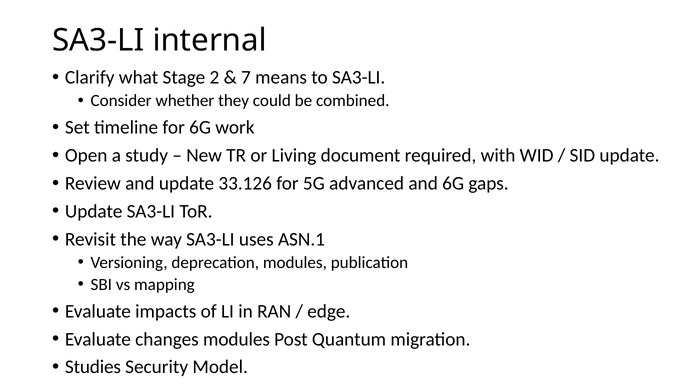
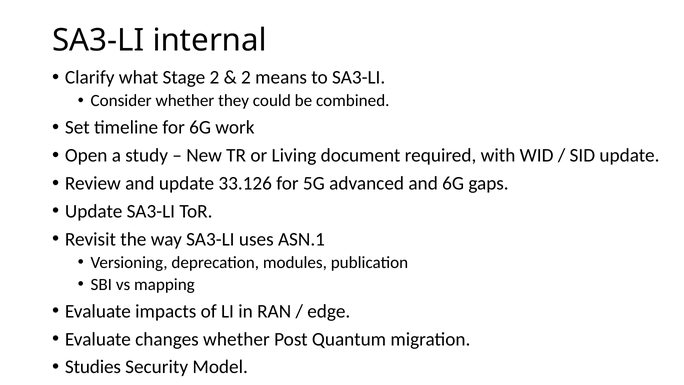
7 at (246, 77): 7 -> 2
changes modules: modules -> whether
